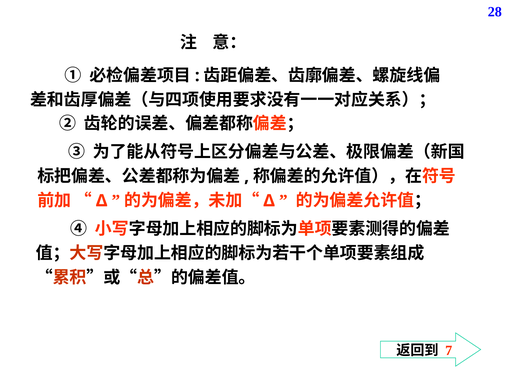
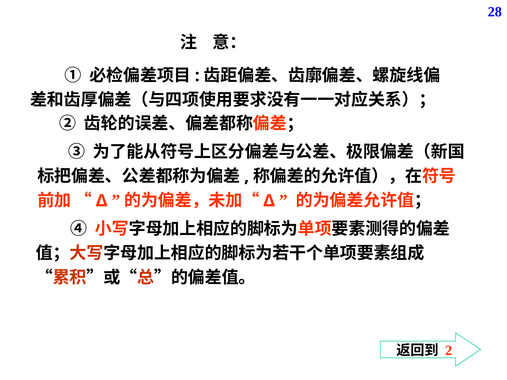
7: 7 -> 2
